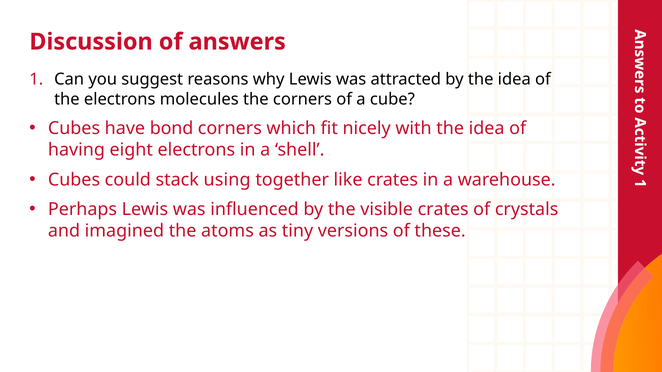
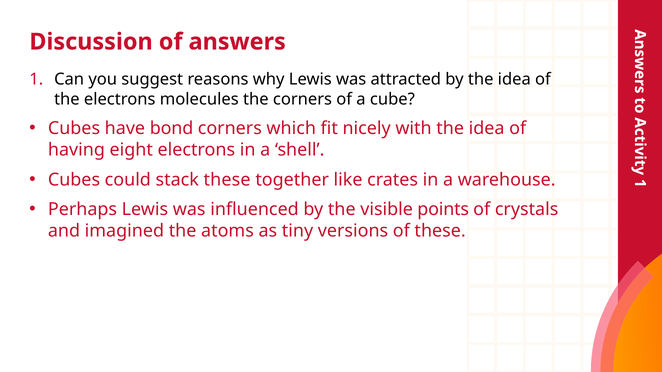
stack using: using -> these
visible crates: crates -> points
